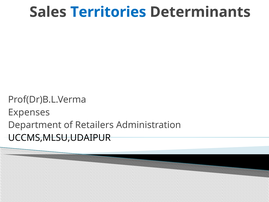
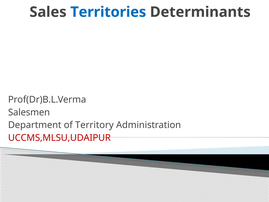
Expenses: Expenses -> Salesmen
Retailers: Retailers -> Territory
UCCMS,MLSU,UDAIPUR colour: black -> red
